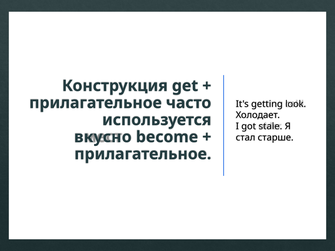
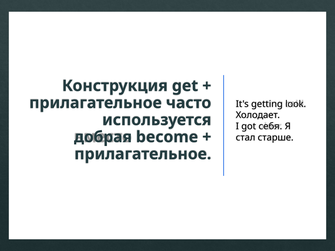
stale: stale -> себя
вкусно: вкусно -> добрая
